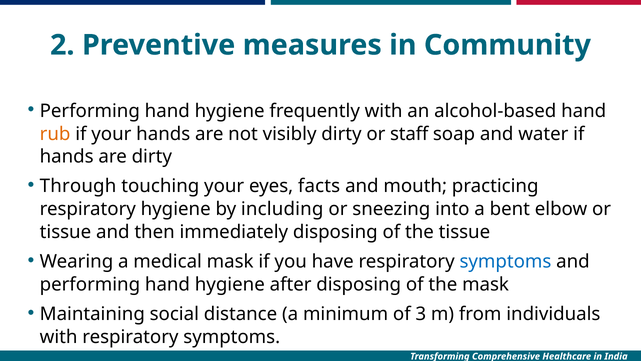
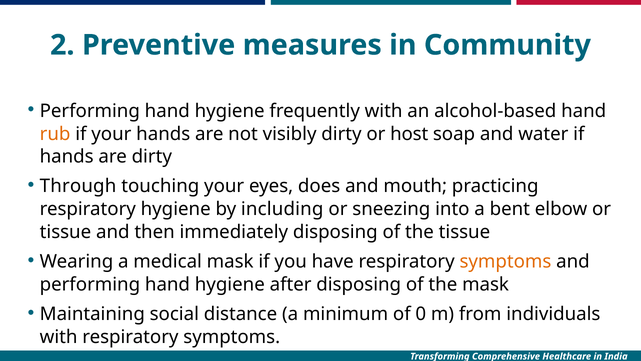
staff: staff -> host
facts: facts -> does
symptoms at (505, 261) colour: blue -> orange
3: 3 -> 0
